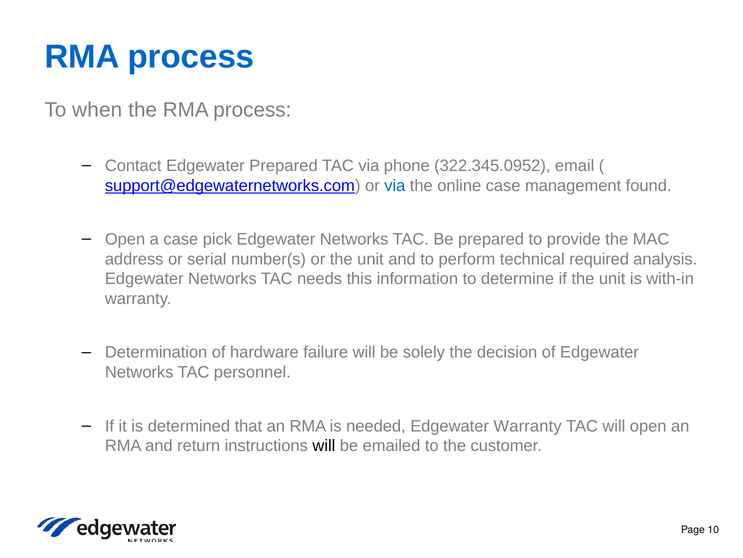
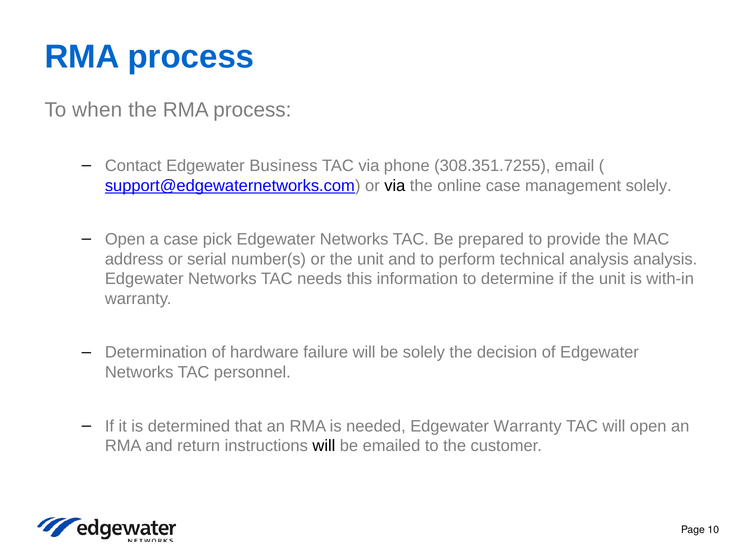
Edgewater Prepared: Prepared -> Business
322.345.0952: 322.345.0952 -> 308.351.7255
via at (395, 185) colour: blue -> black
management found: found -> solely
technical required: required -> analysis
